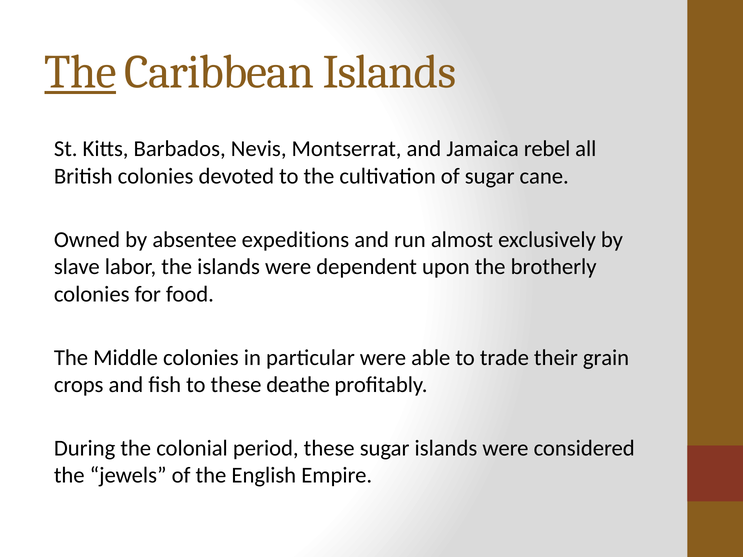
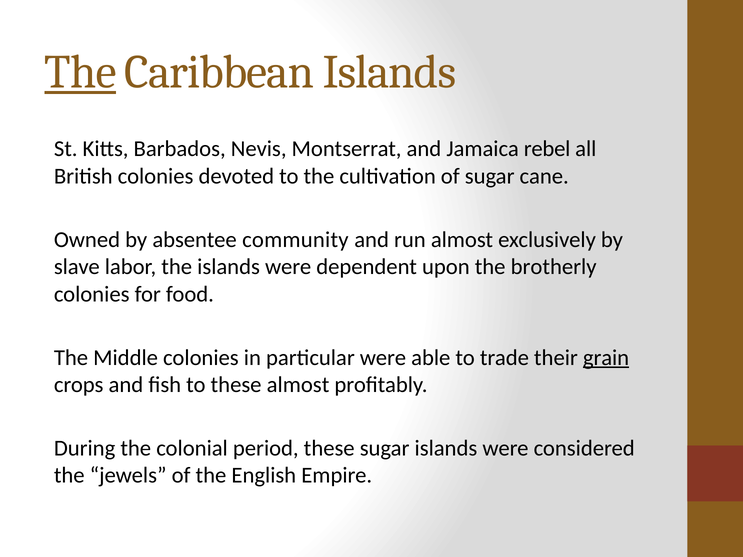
expeditions: expeditions -> community
grain underline: none -> present
these deathe: deathe -> almost
